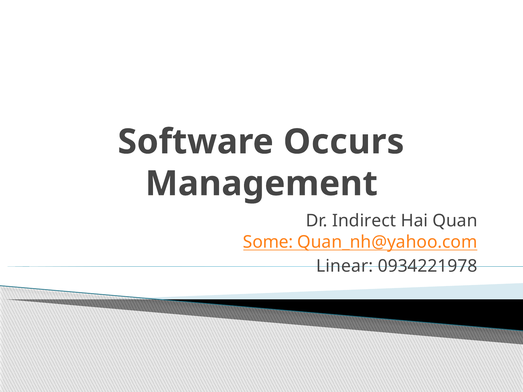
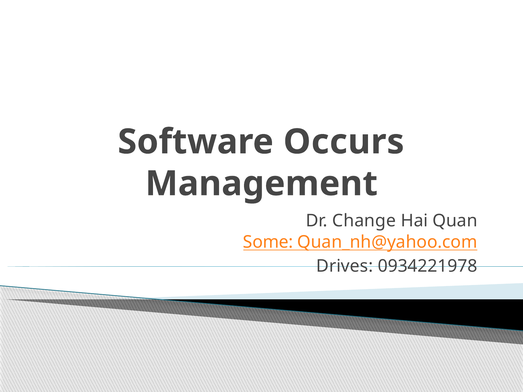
Indirect: Indirect -> Change
Linear: Linear -> Drives
